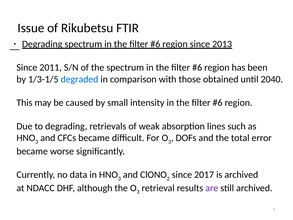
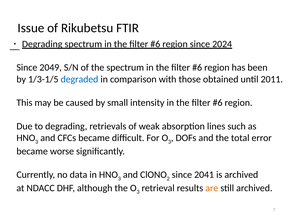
2013: 2013 -> 2024
2011: 2011 -> 2049
2040: 2040 -> 2011
2017: 2017 -> 2041
are colour: purple -> orange
